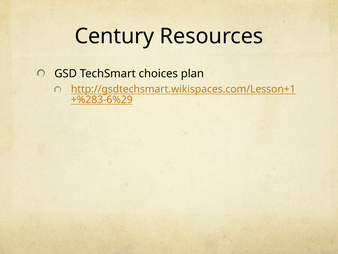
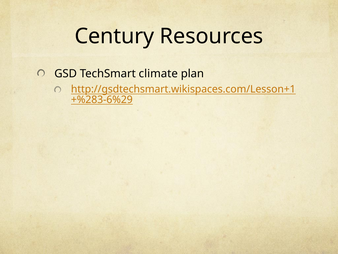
choices: choices -> climate
